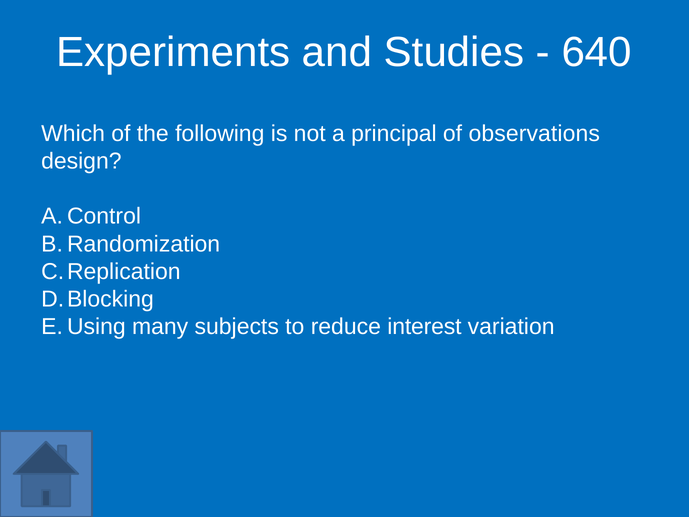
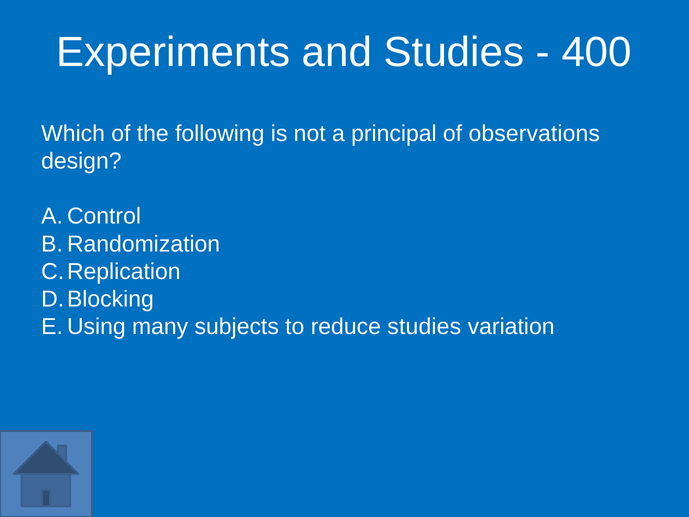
640: 640 -> 400
reduce interest: interest -> studies
